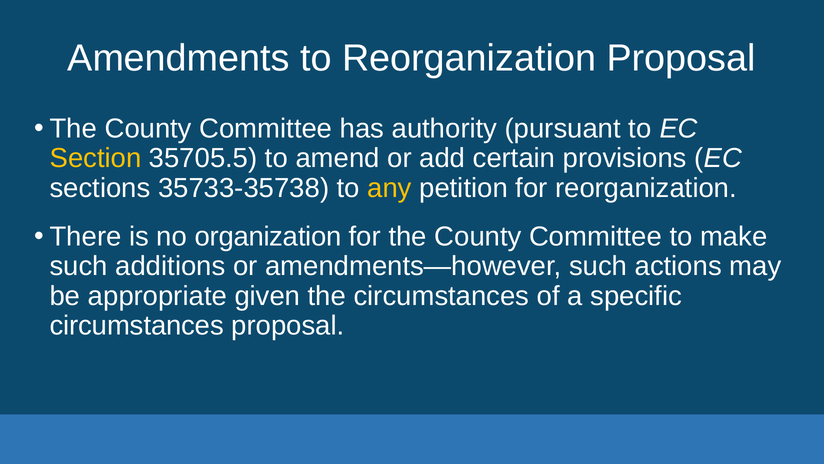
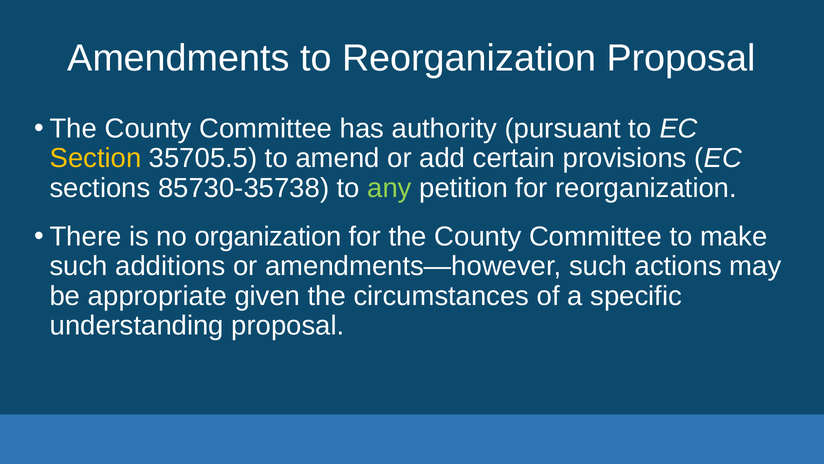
35733-35738: 35733-35738 -> 85730-35738
any colour: yellow -> light green
circumstances at (137, 325): circumstances -> understanding
